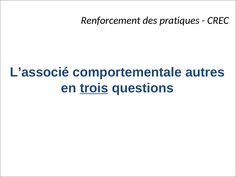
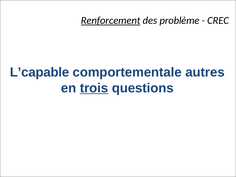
Renforcement underline: none -> present
pratiques: pratiques -> problème
L’associé: L’associé -> L’capable
